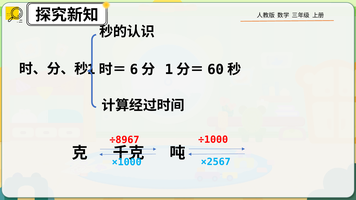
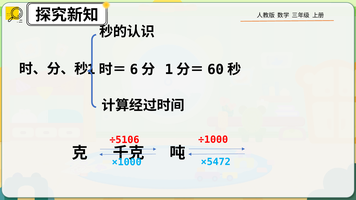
÷8967: ÷8967 -> ÷5106
×2567: ×2567 -> ×5472
